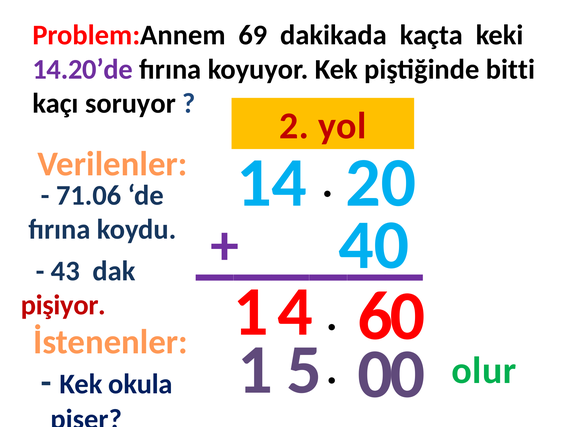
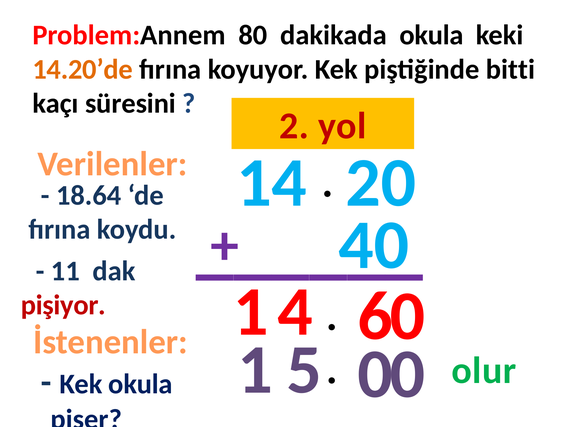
69: 69 -> 80
dakikada kaçta: kaçta -> okula
14.20’de colour: purple -> orange
soruyor: soruyor -> süresini
71.06: 71.06 -> 18.64
43: 43 -> 11
